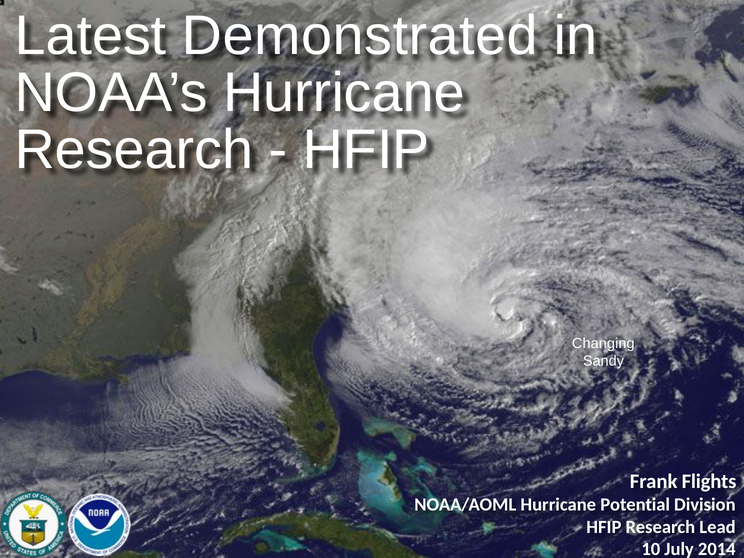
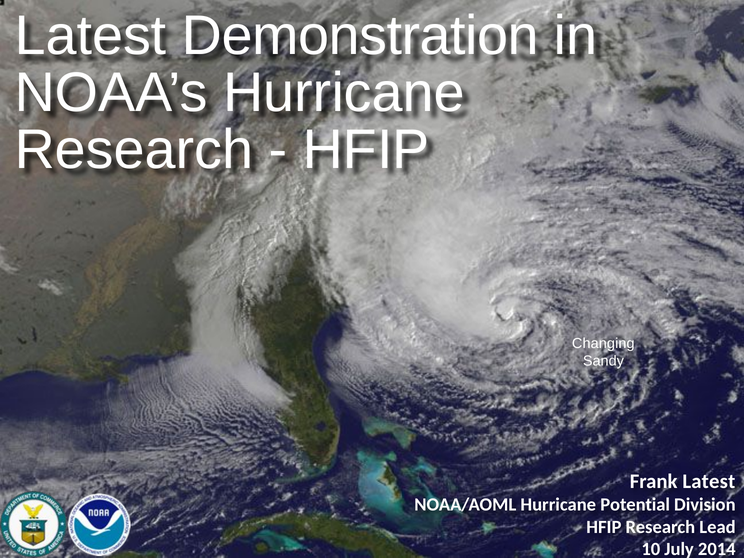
Demonstrated: Demonstrated -> Demonstration
Frank Flights: Flights -> Latest
